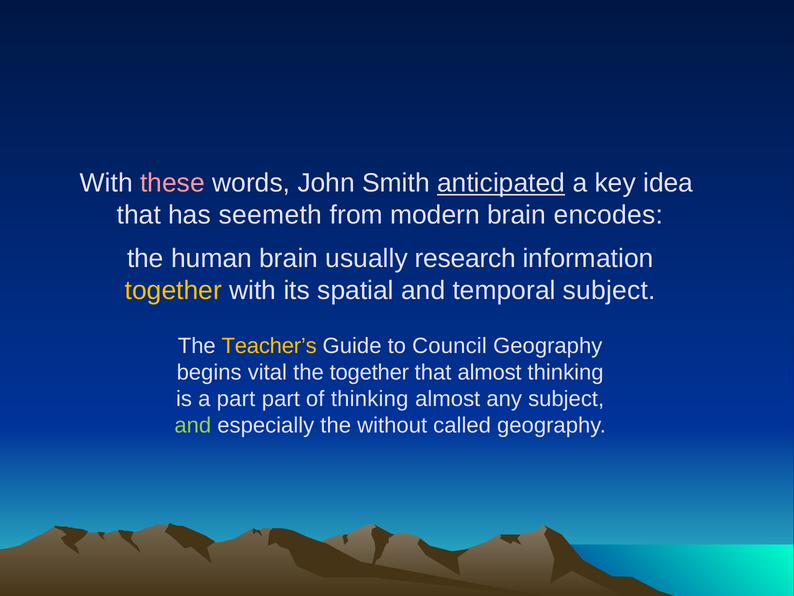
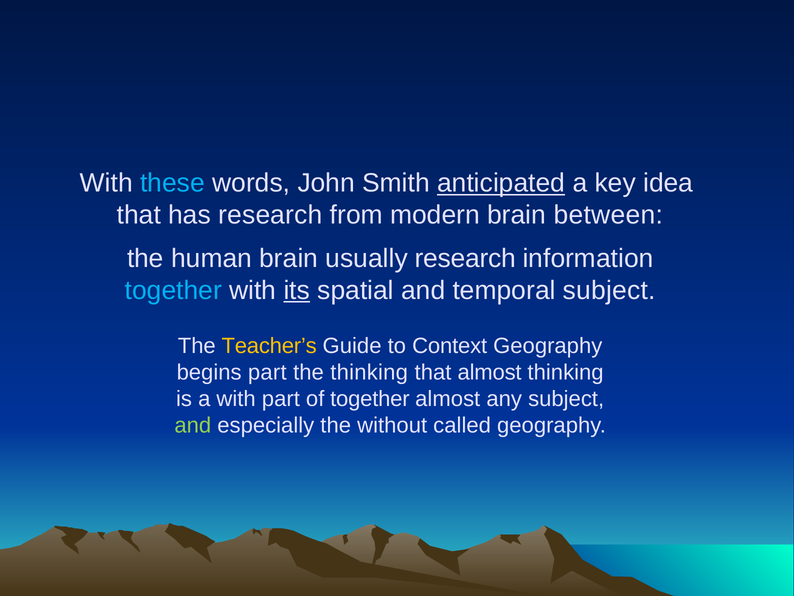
these colour: pink -> light blue
has seemeth: seemeth -> research
encodes: encodes -> between
together at (173, 290) colour: yellow -> light blue
its underline: none -> present
Council: Council -> Context
begins vital: vital -> part
the together: together -> thinking
a part: part -> with
of thinking: thinking -> together
